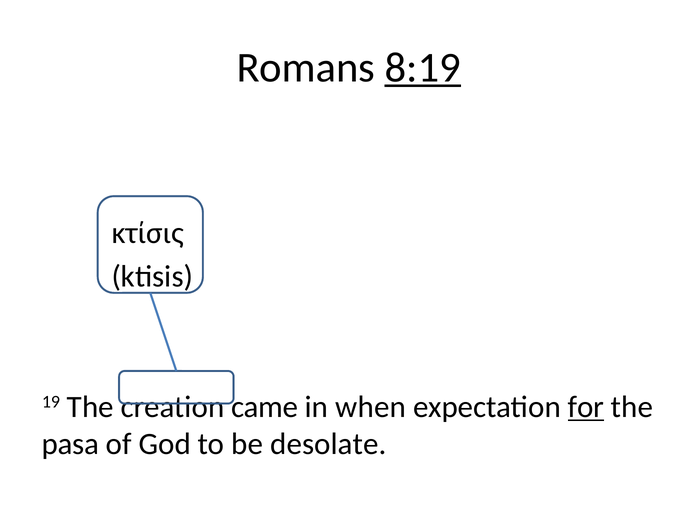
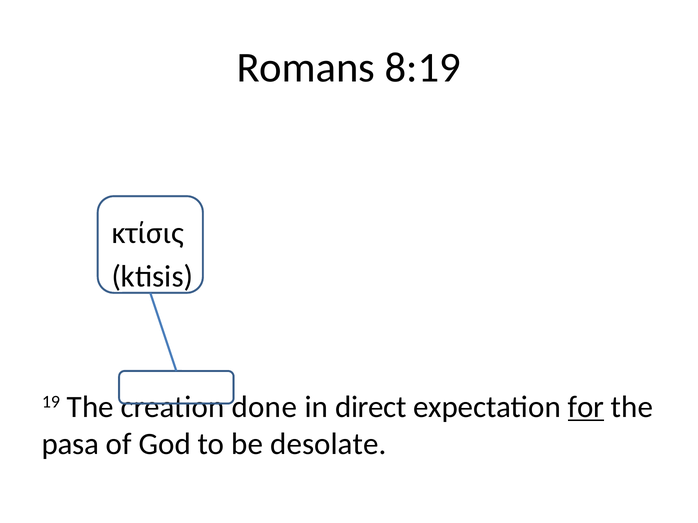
8:19 underline: present -> none
came: came -> done
when: when -> direct
